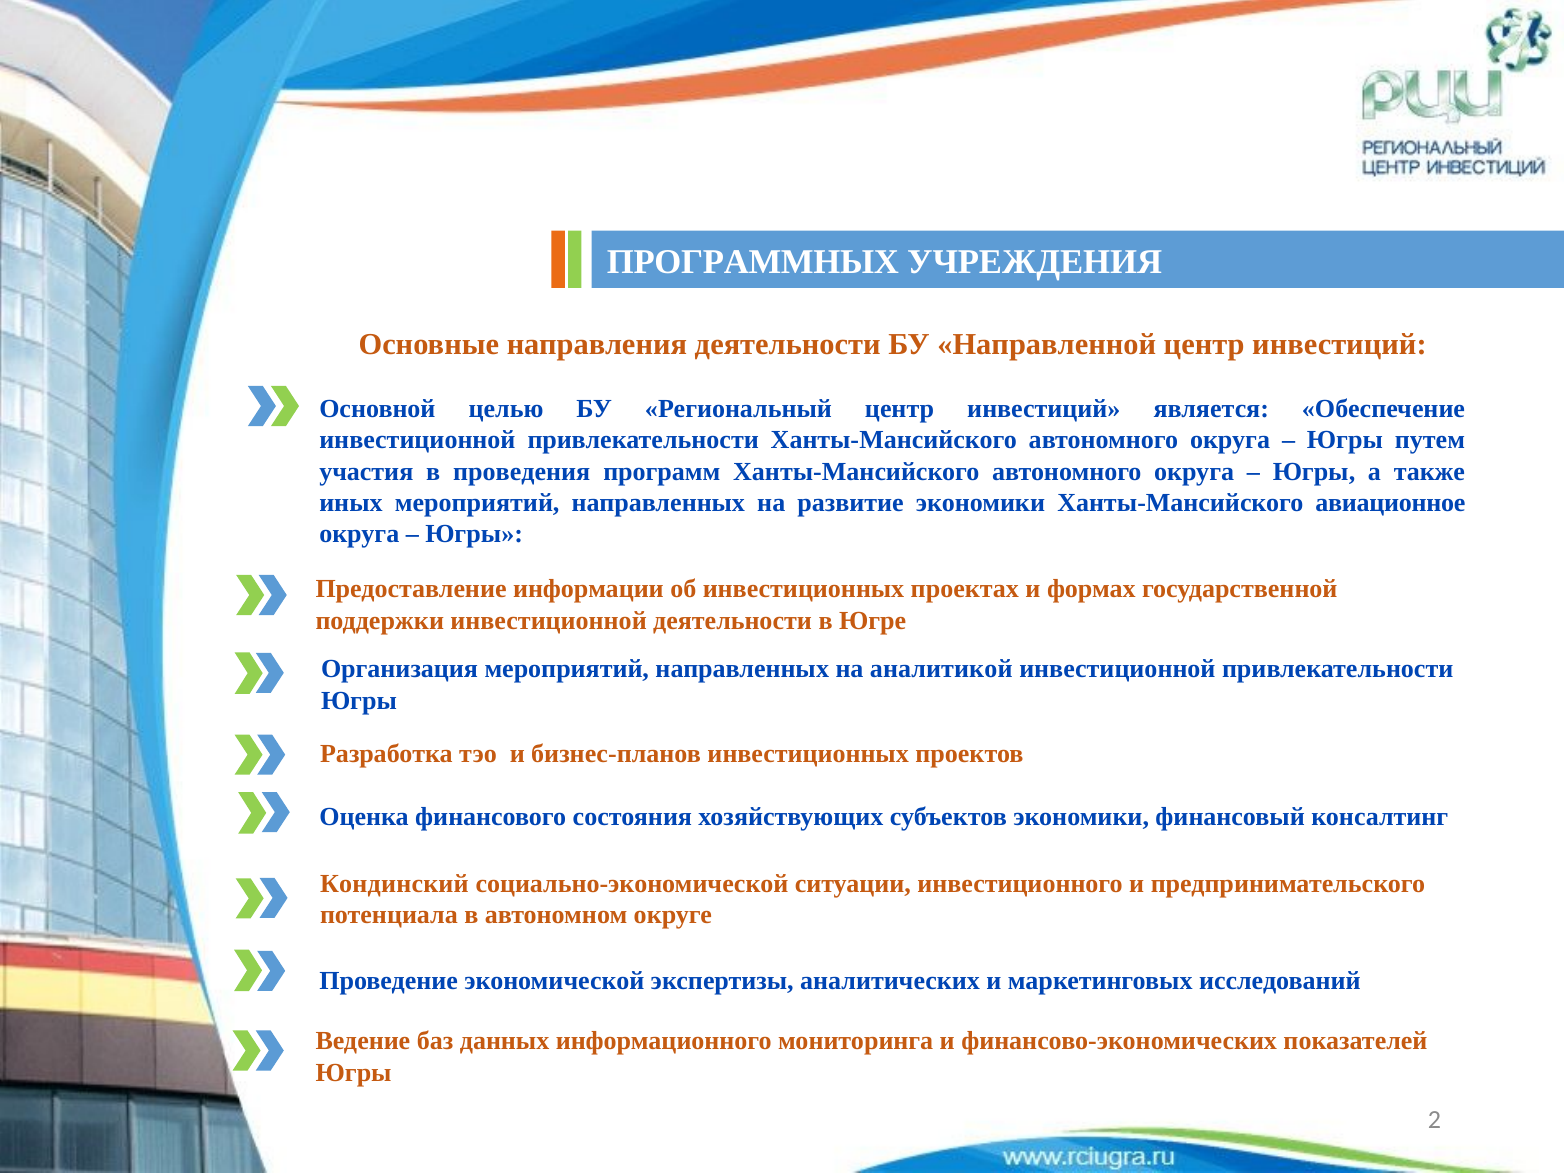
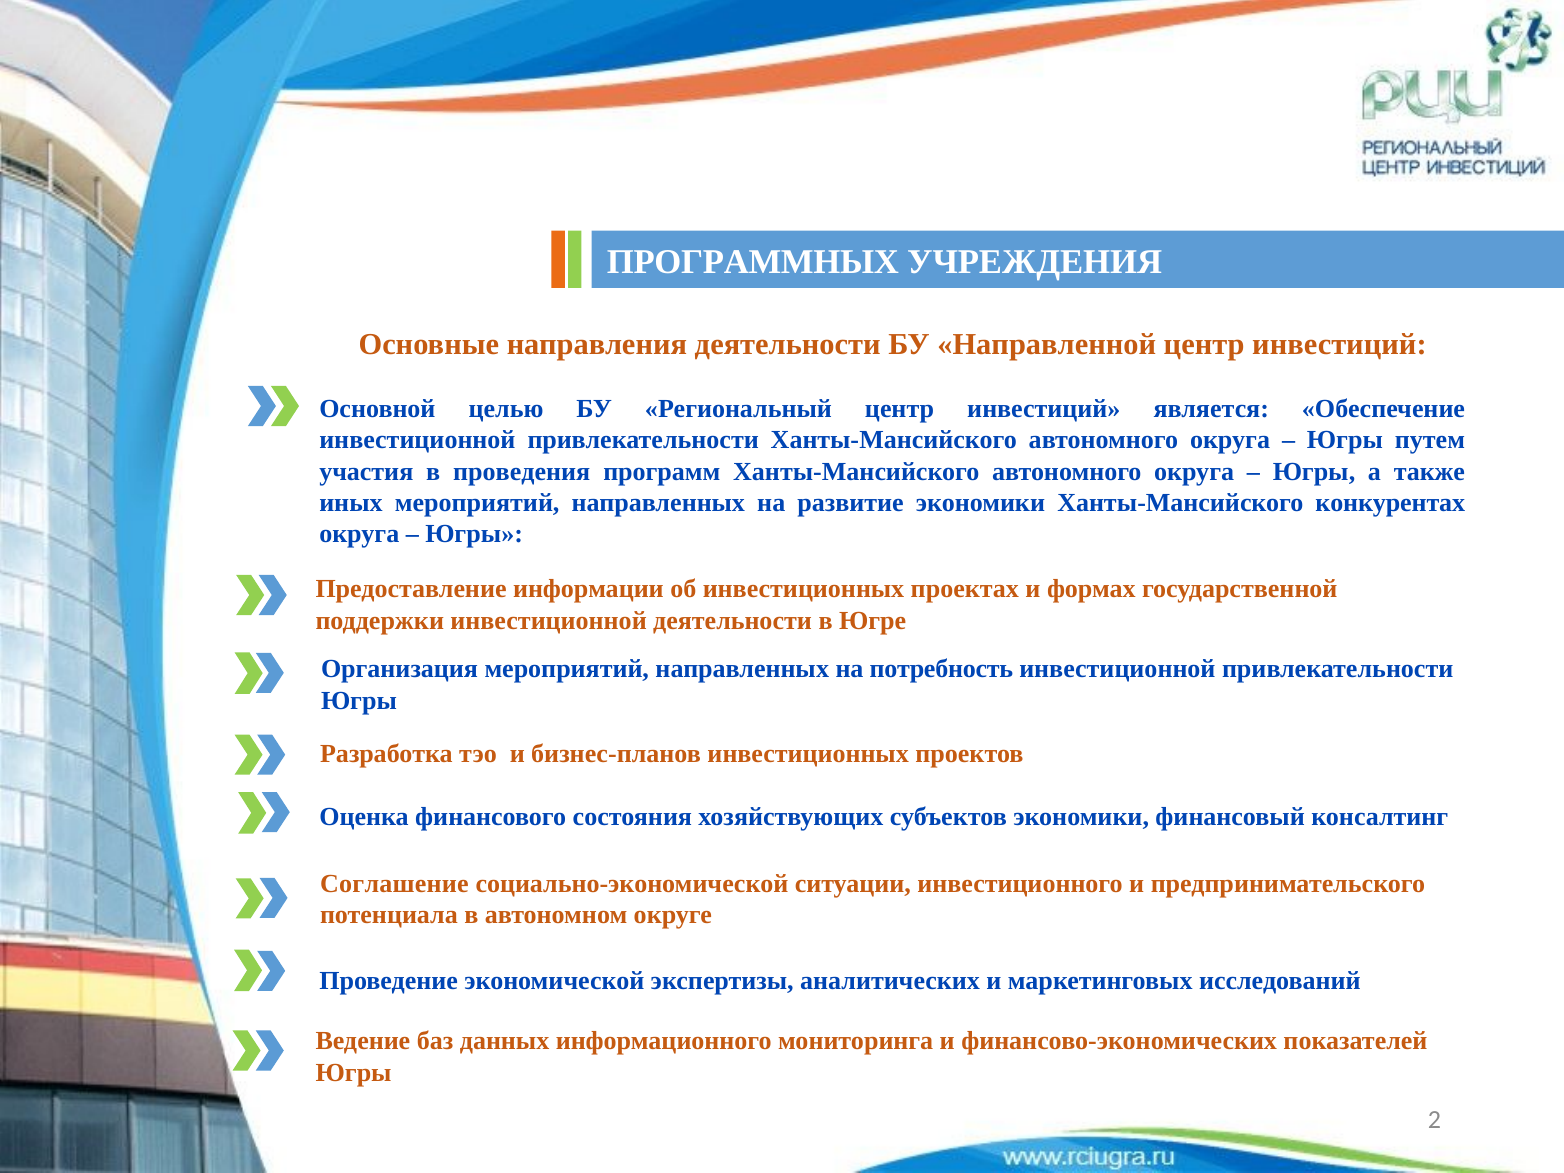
авиационное: авиационное -> конкурентах
аналитикой: аналитикой -> потребность
Кондинский: Кондинский -> Соглашение
